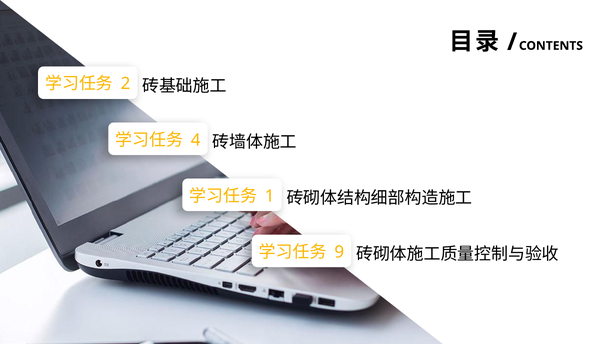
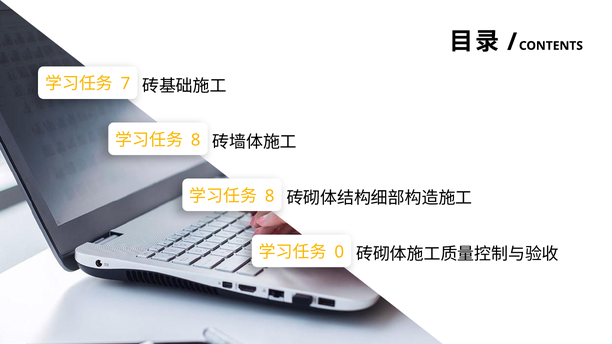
2: 2 -> 7
4 at (196, 140): 4 -> 8
1 at (270, 196): 1 -> 8
9: 9 -> 0
